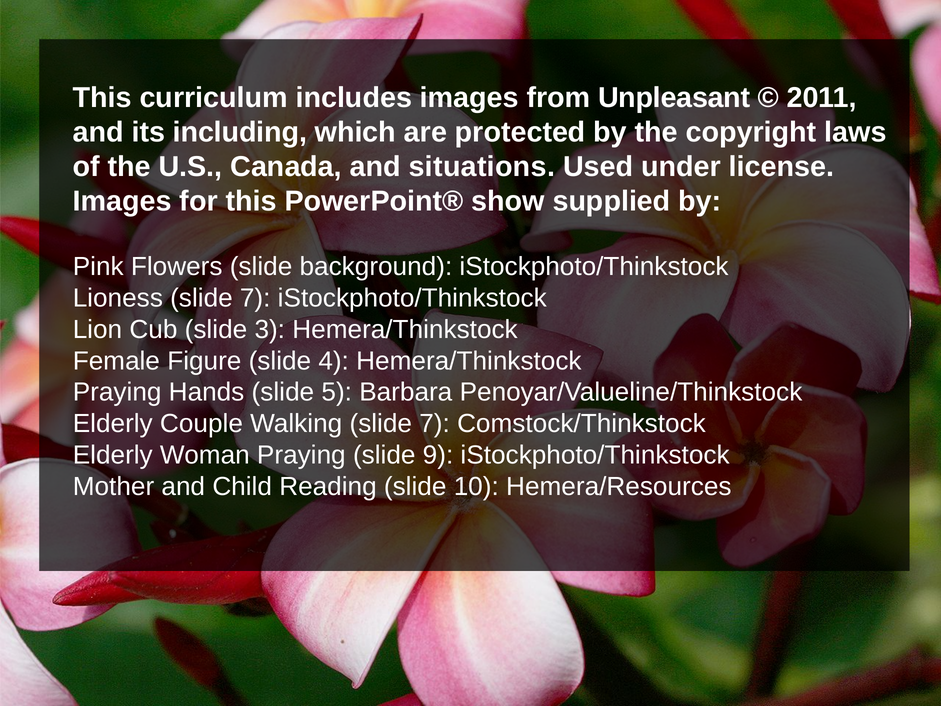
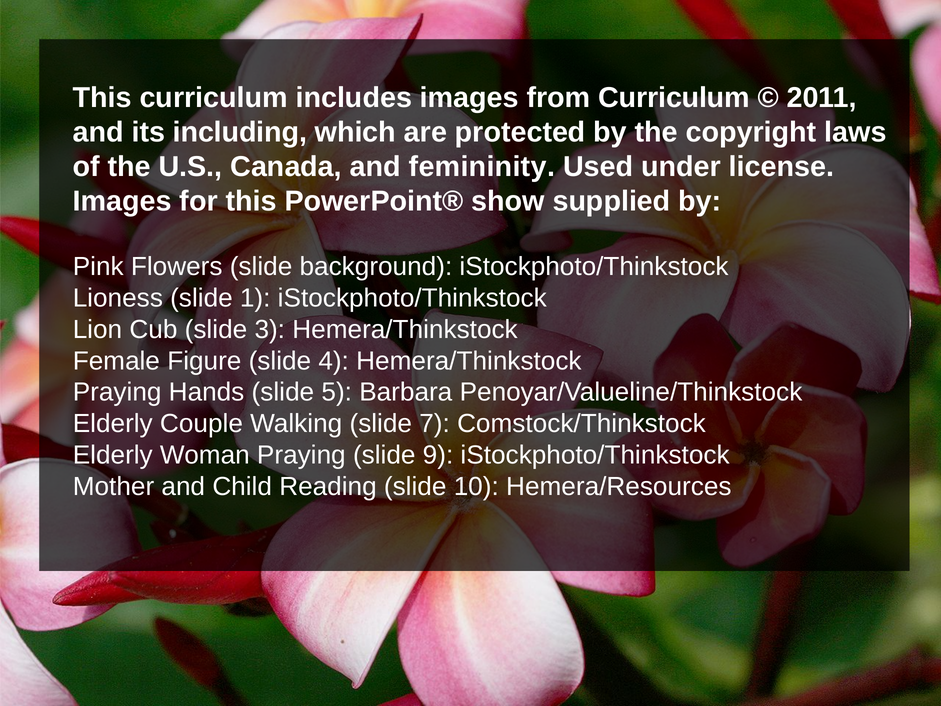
from Unpleasant: Unpleasant -> Curriculum
situations: situations -> femininity
Lioness slide 7: 7 -> 1
